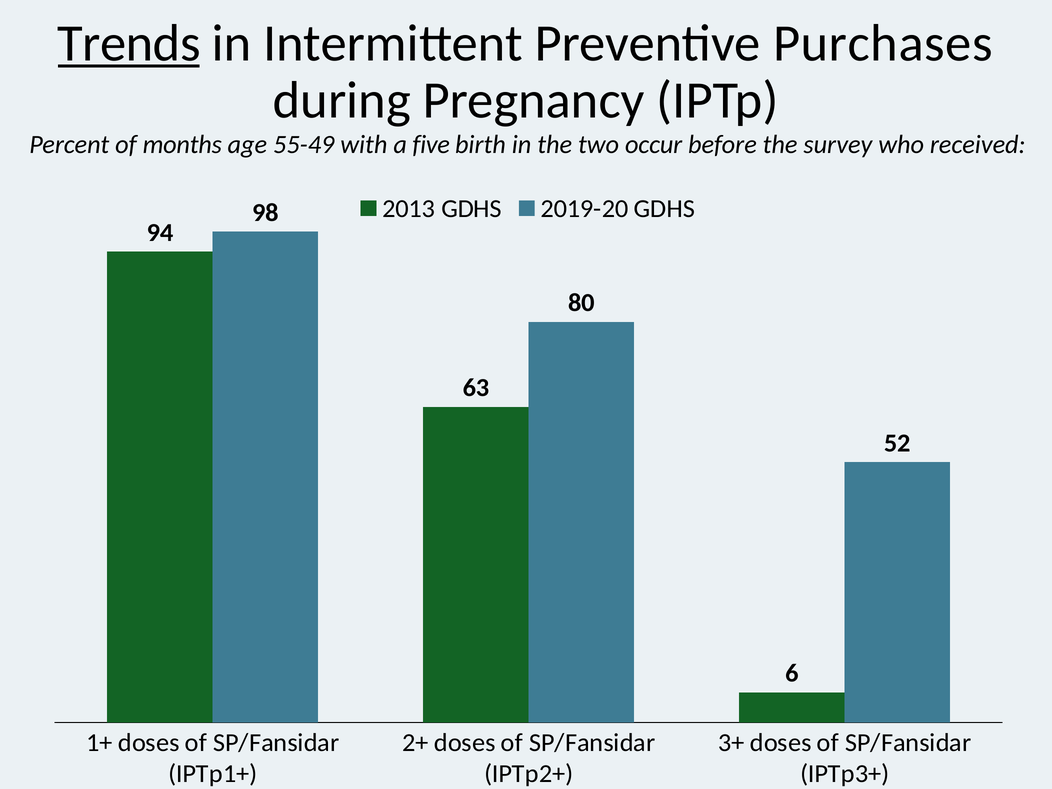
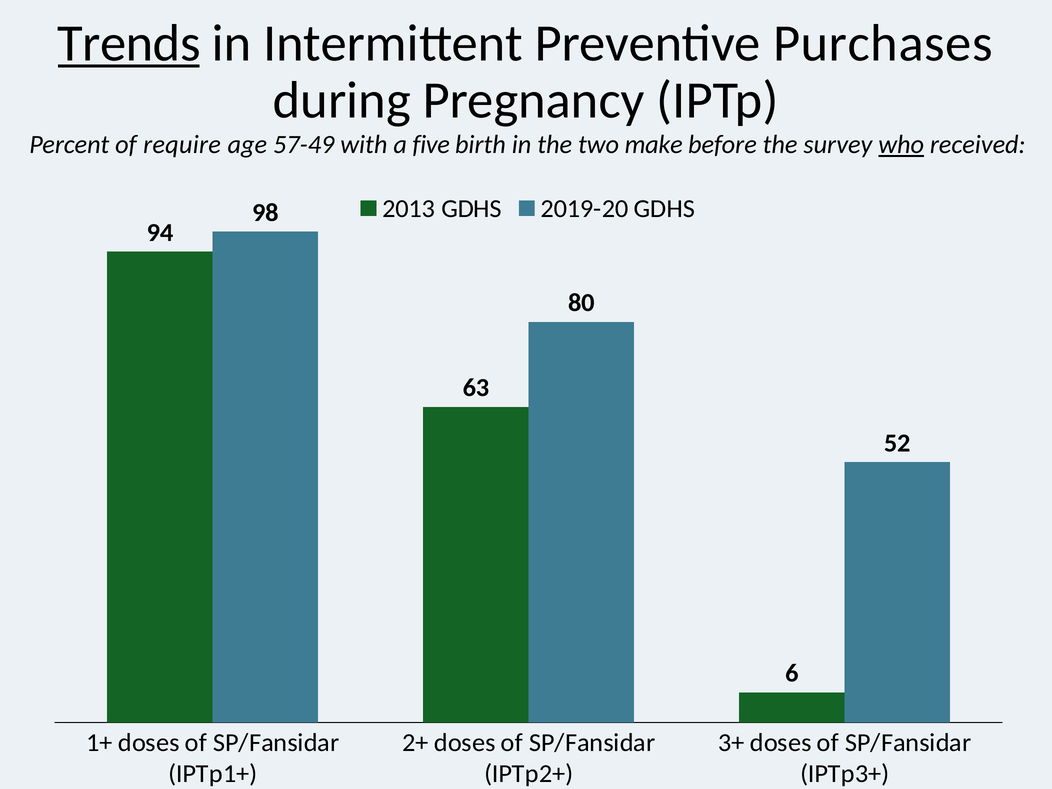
months: months -> require
55-49: 55-49 -> 57-49
occur: occur -> make
who underline: none -> present
